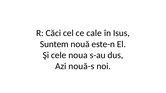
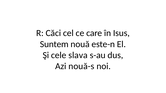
cale: cale -> care
noua: noua -> slava
